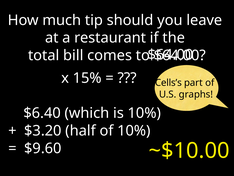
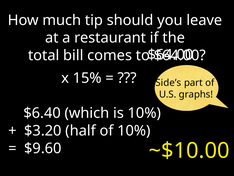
Cells’s: Cells’s -> Side’s
